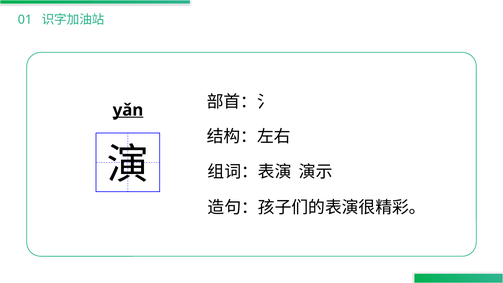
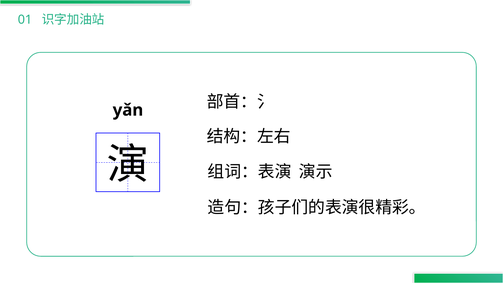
yǎn underline: present -> none
